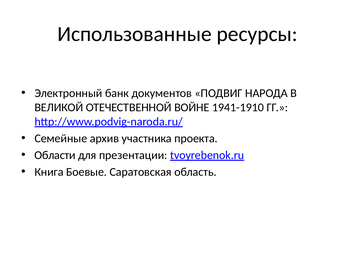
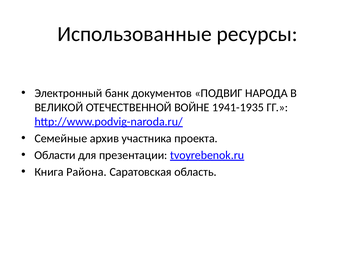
1941-1910: 1941-1910 -> 1941-1935
Боевые: Боевые -> Района
